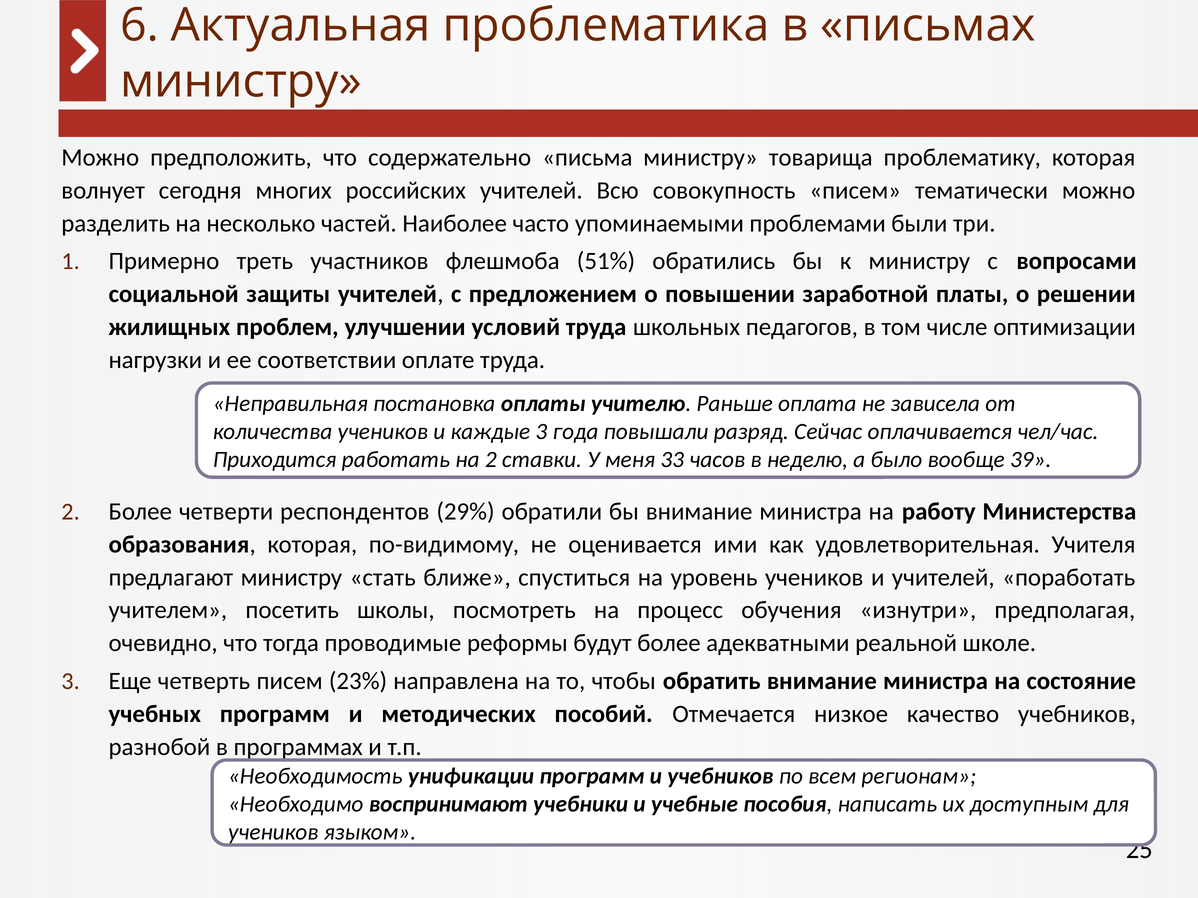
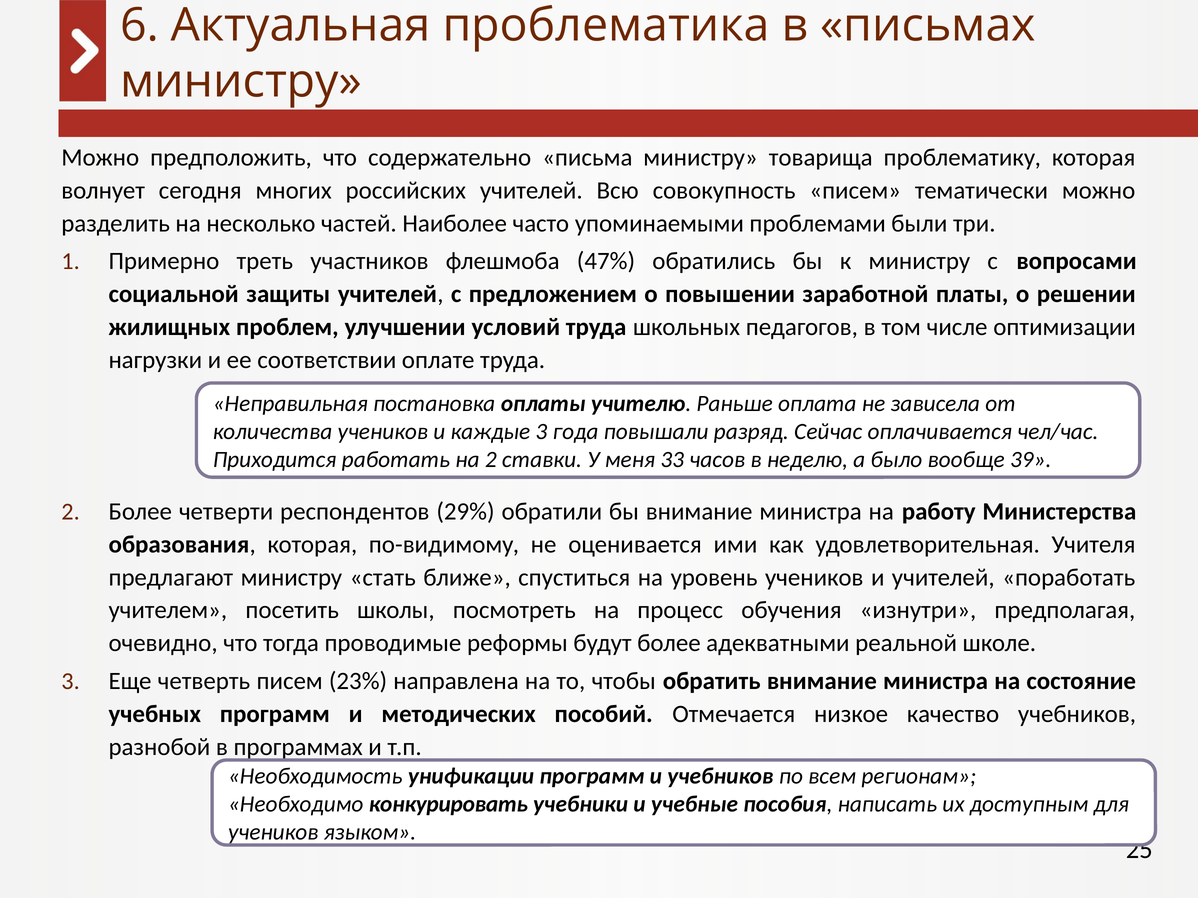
51%: 51% -> 47%
воспринимают: воспринимают -> конкурировать
